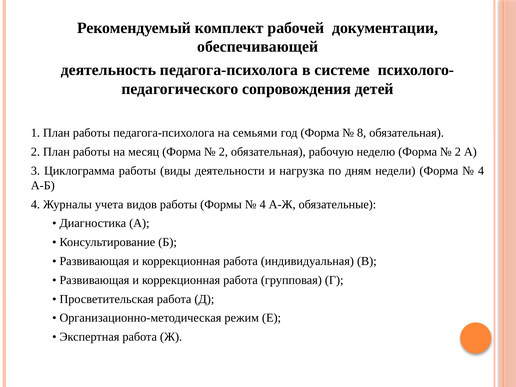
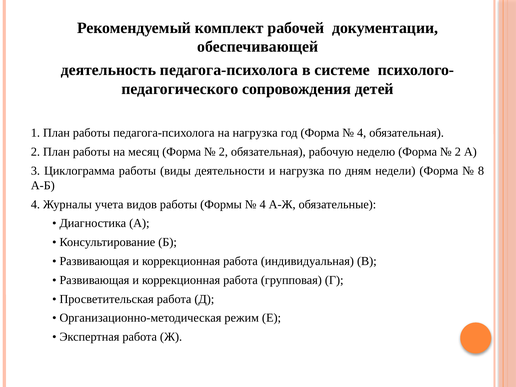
на семьями: семьями -> нагрузка
8 at (362, 133): 8 -> 4
4 at (481, 171): 4 -> 8
